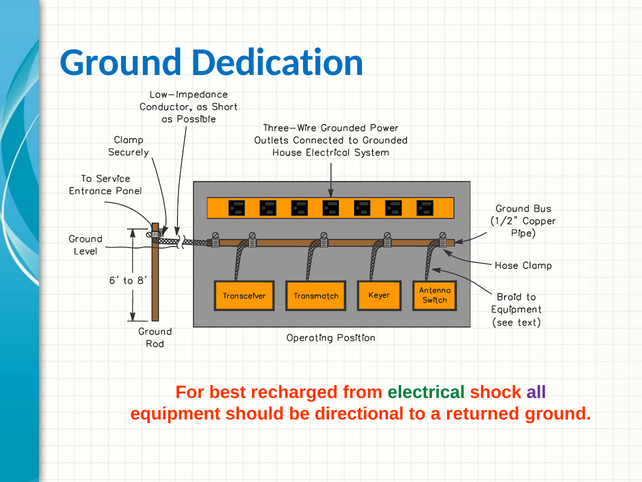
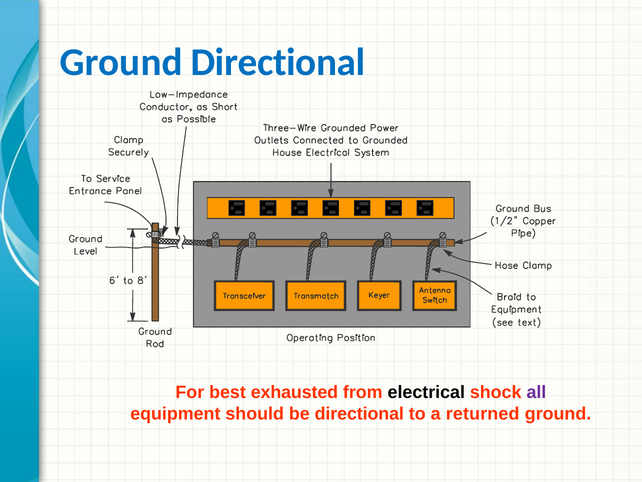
Ground Dedication: Dedication -> Directional
recharged: recharged -> exhausted
electrical colour: green -> black
